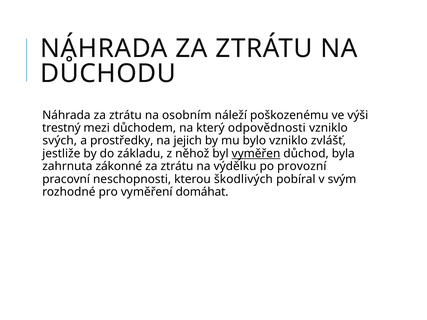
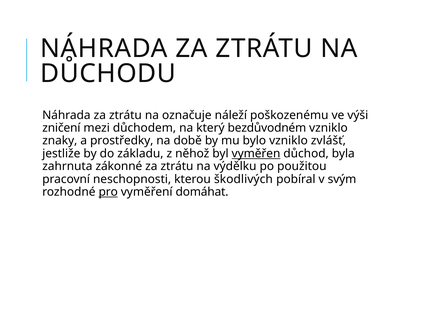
osobním: osobním -> označuje
trestný: trestný -> zničení
odpovědnosti: odpovědnosti -> bezdůvodném
svých: svých -> znaky
jejich: jejich -> době
provozní: provozní -> použitou
pro underline: none -> present
